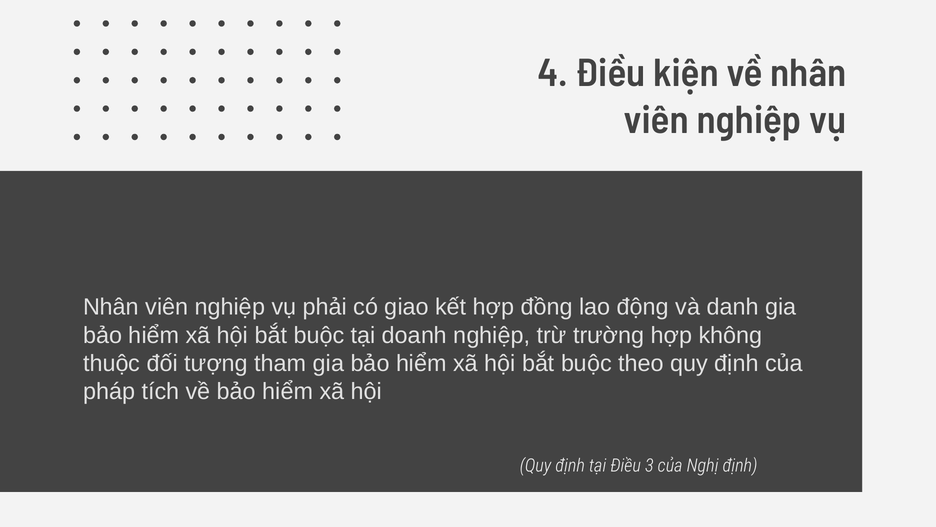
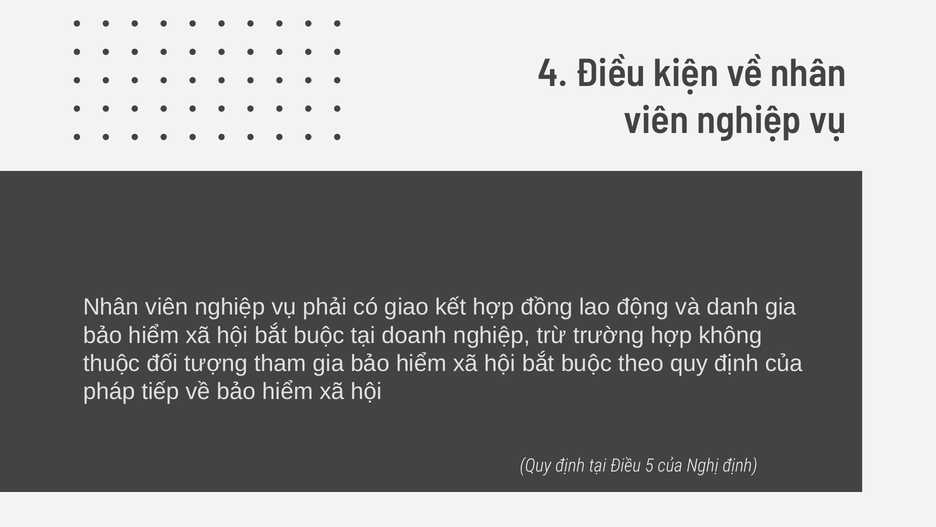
tích: tích -> tiếp
3: 3 -> 5
